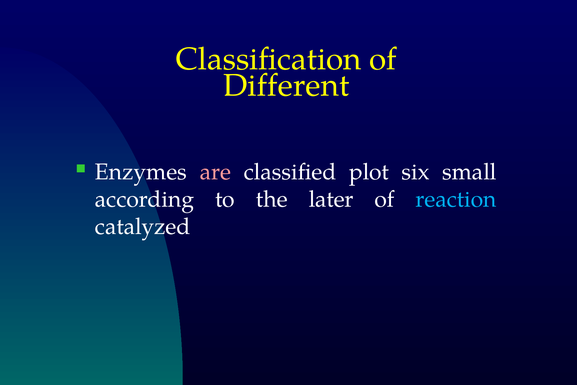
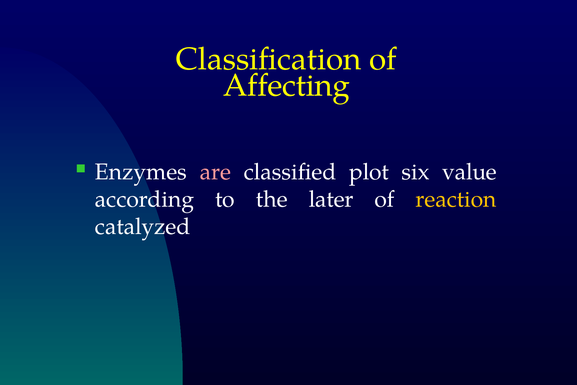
Different: Different -> Affecting
small: small -> value
reaction colour: light blue -> yellow
